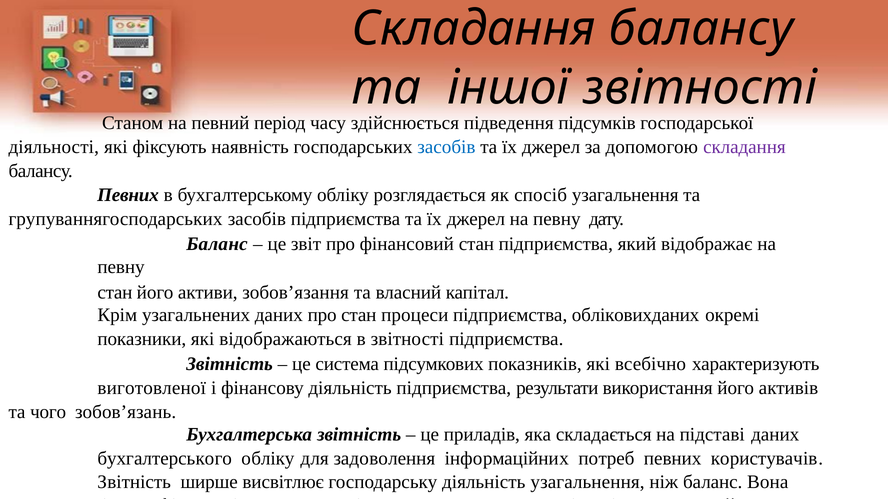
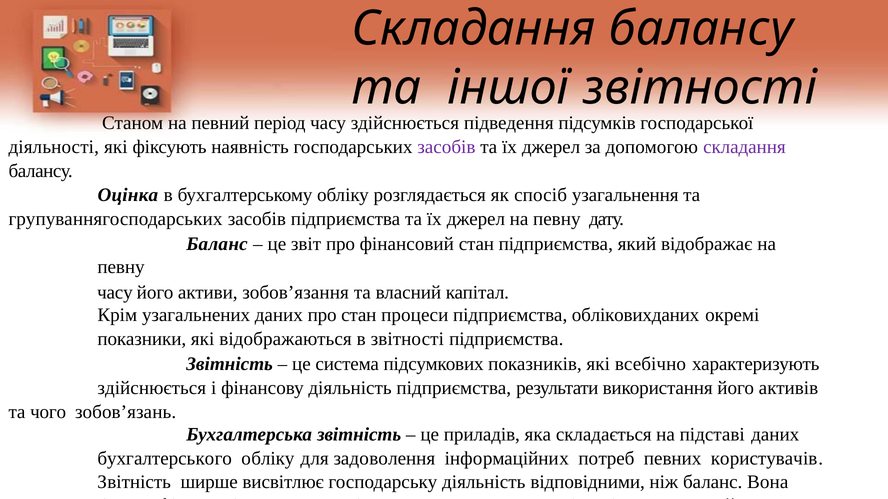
засобів at (446, 147) colour: blue -> purple
Певних at (128, 195): Певних -> Оцінка
стан at (115, 293): стан -> часу
виготовленої at (152, 389): виготовленої -> здійснюється
діяльність узагальнення: узагальнення -> відповідними
